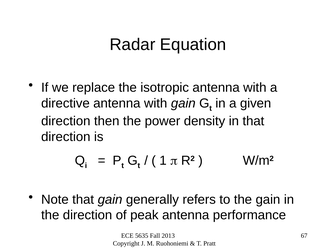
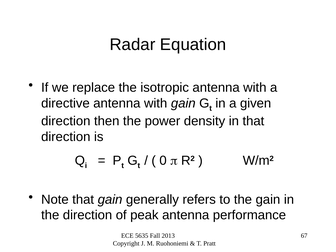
1: 1 -> 0
